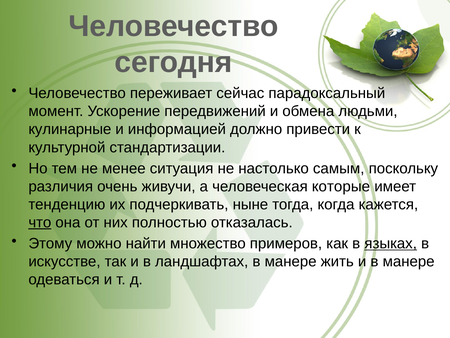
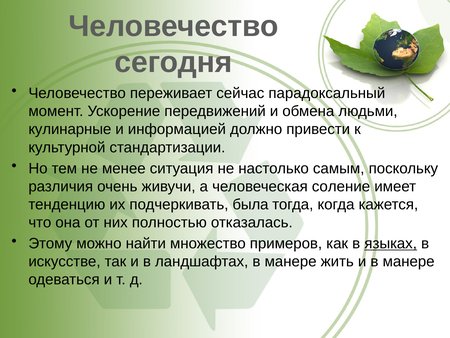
которые: которые -> соление
ныне: ныне -> была
что underline: present -> none
